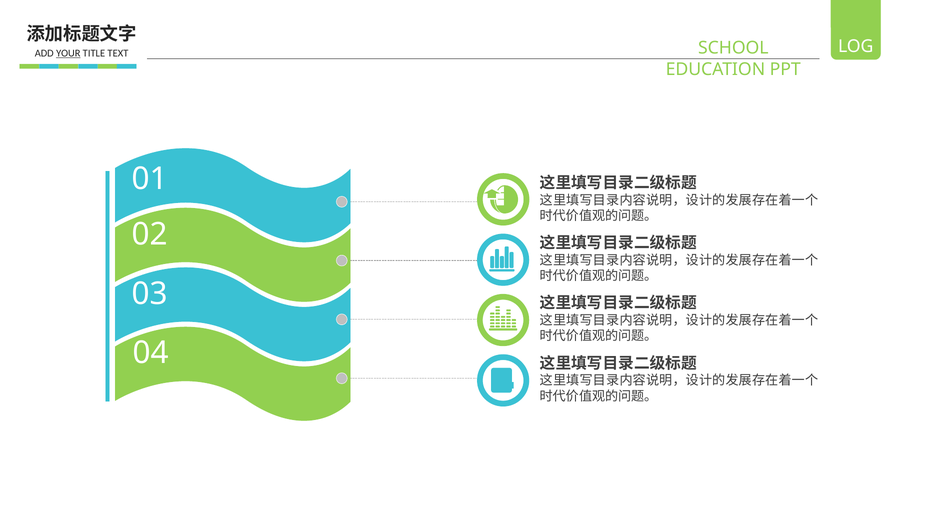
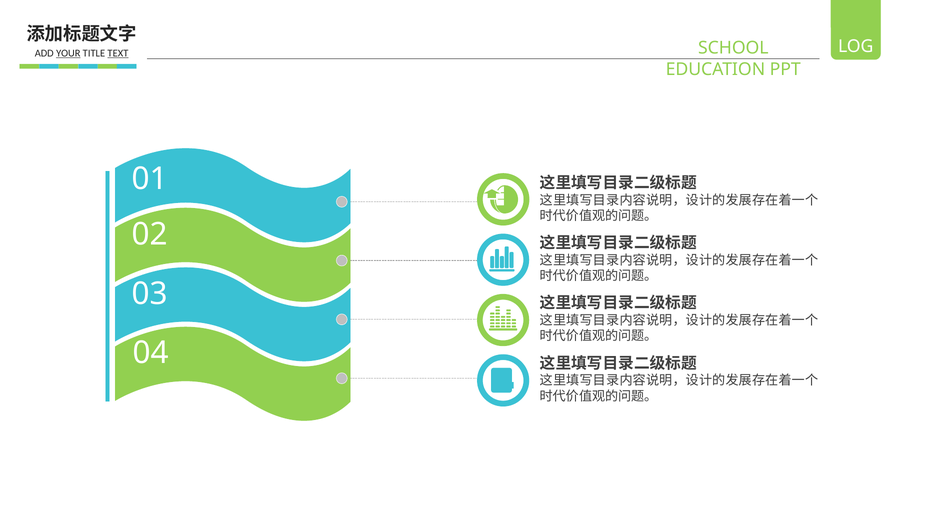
TEXT underline: none -> present
